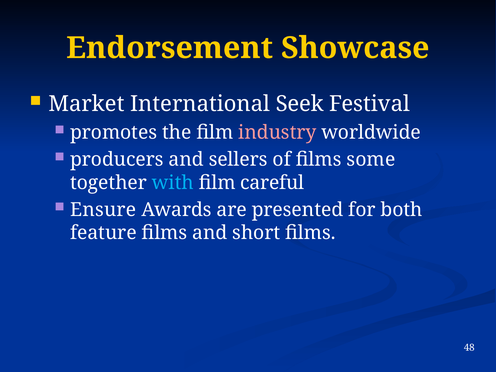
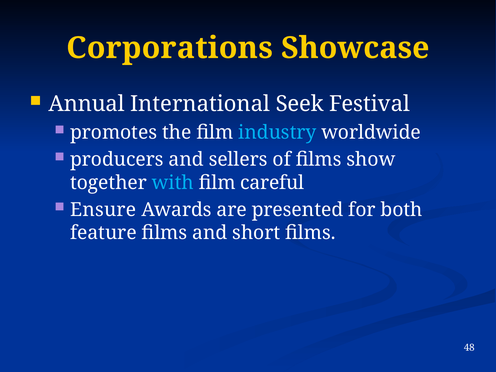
Endorsement: Endorsement -> Corporations
Market: Market -> Annual
industry colour: pink -> light blue
some: some -> show
